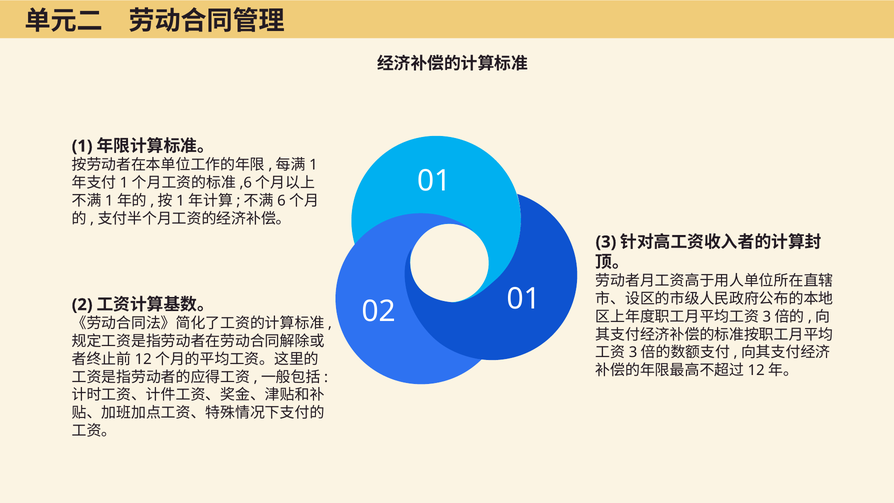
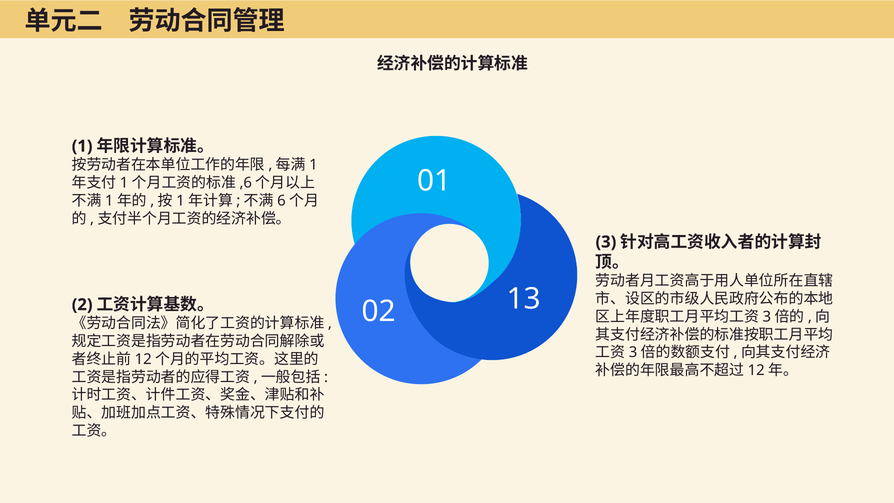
02 01: 01 -> 13
